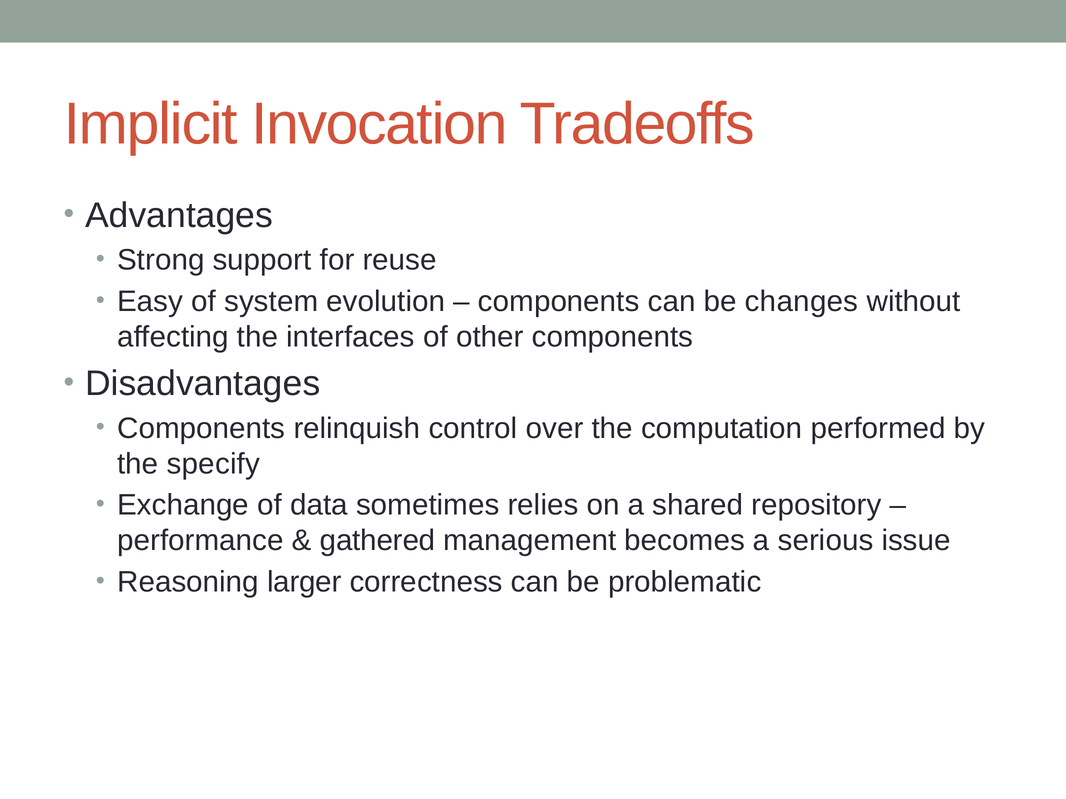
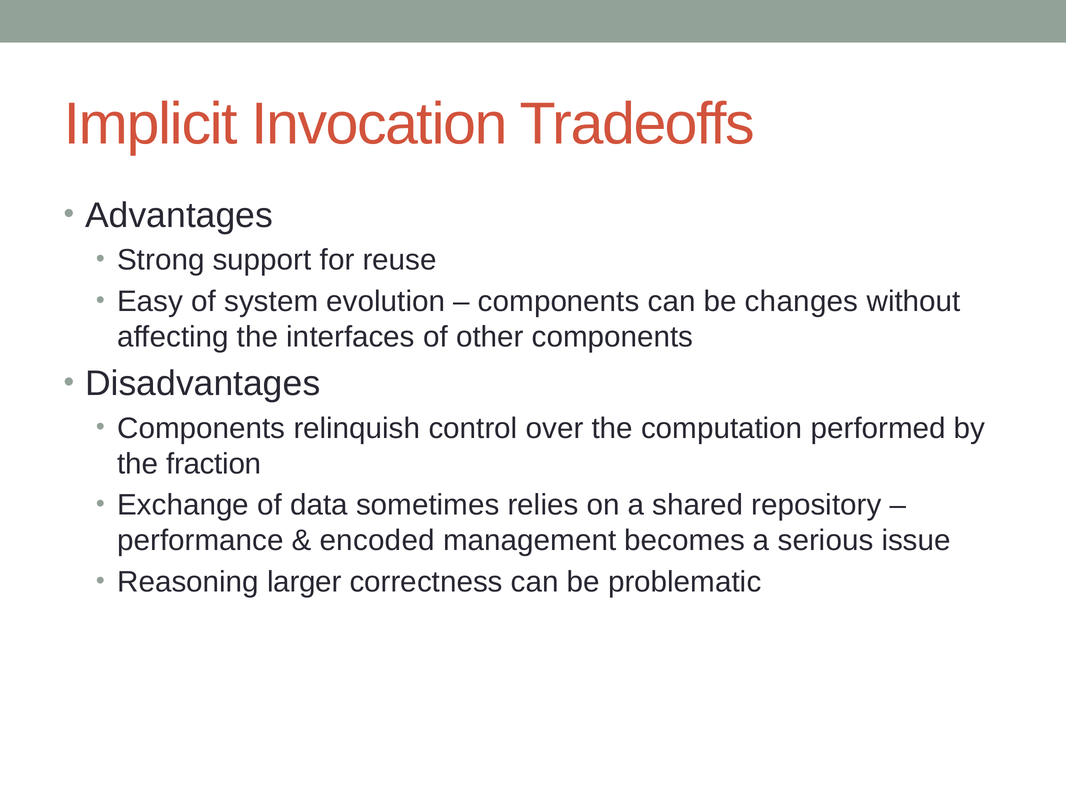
specify: specify -> fraction
gathered: gathered -> encoded
